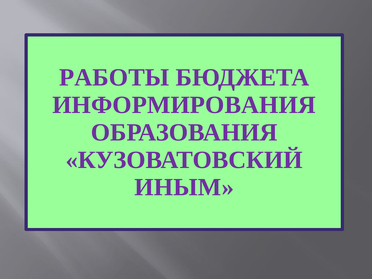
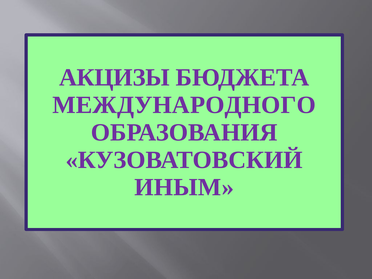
РАБОТЫ: РАБОТЫ -> АКЦИЗЫ
ИНФОРМИРОВАНИЯ: ИНФОРМИРОВАНИЯ -> МЕЖДУНАРОДНОГО
